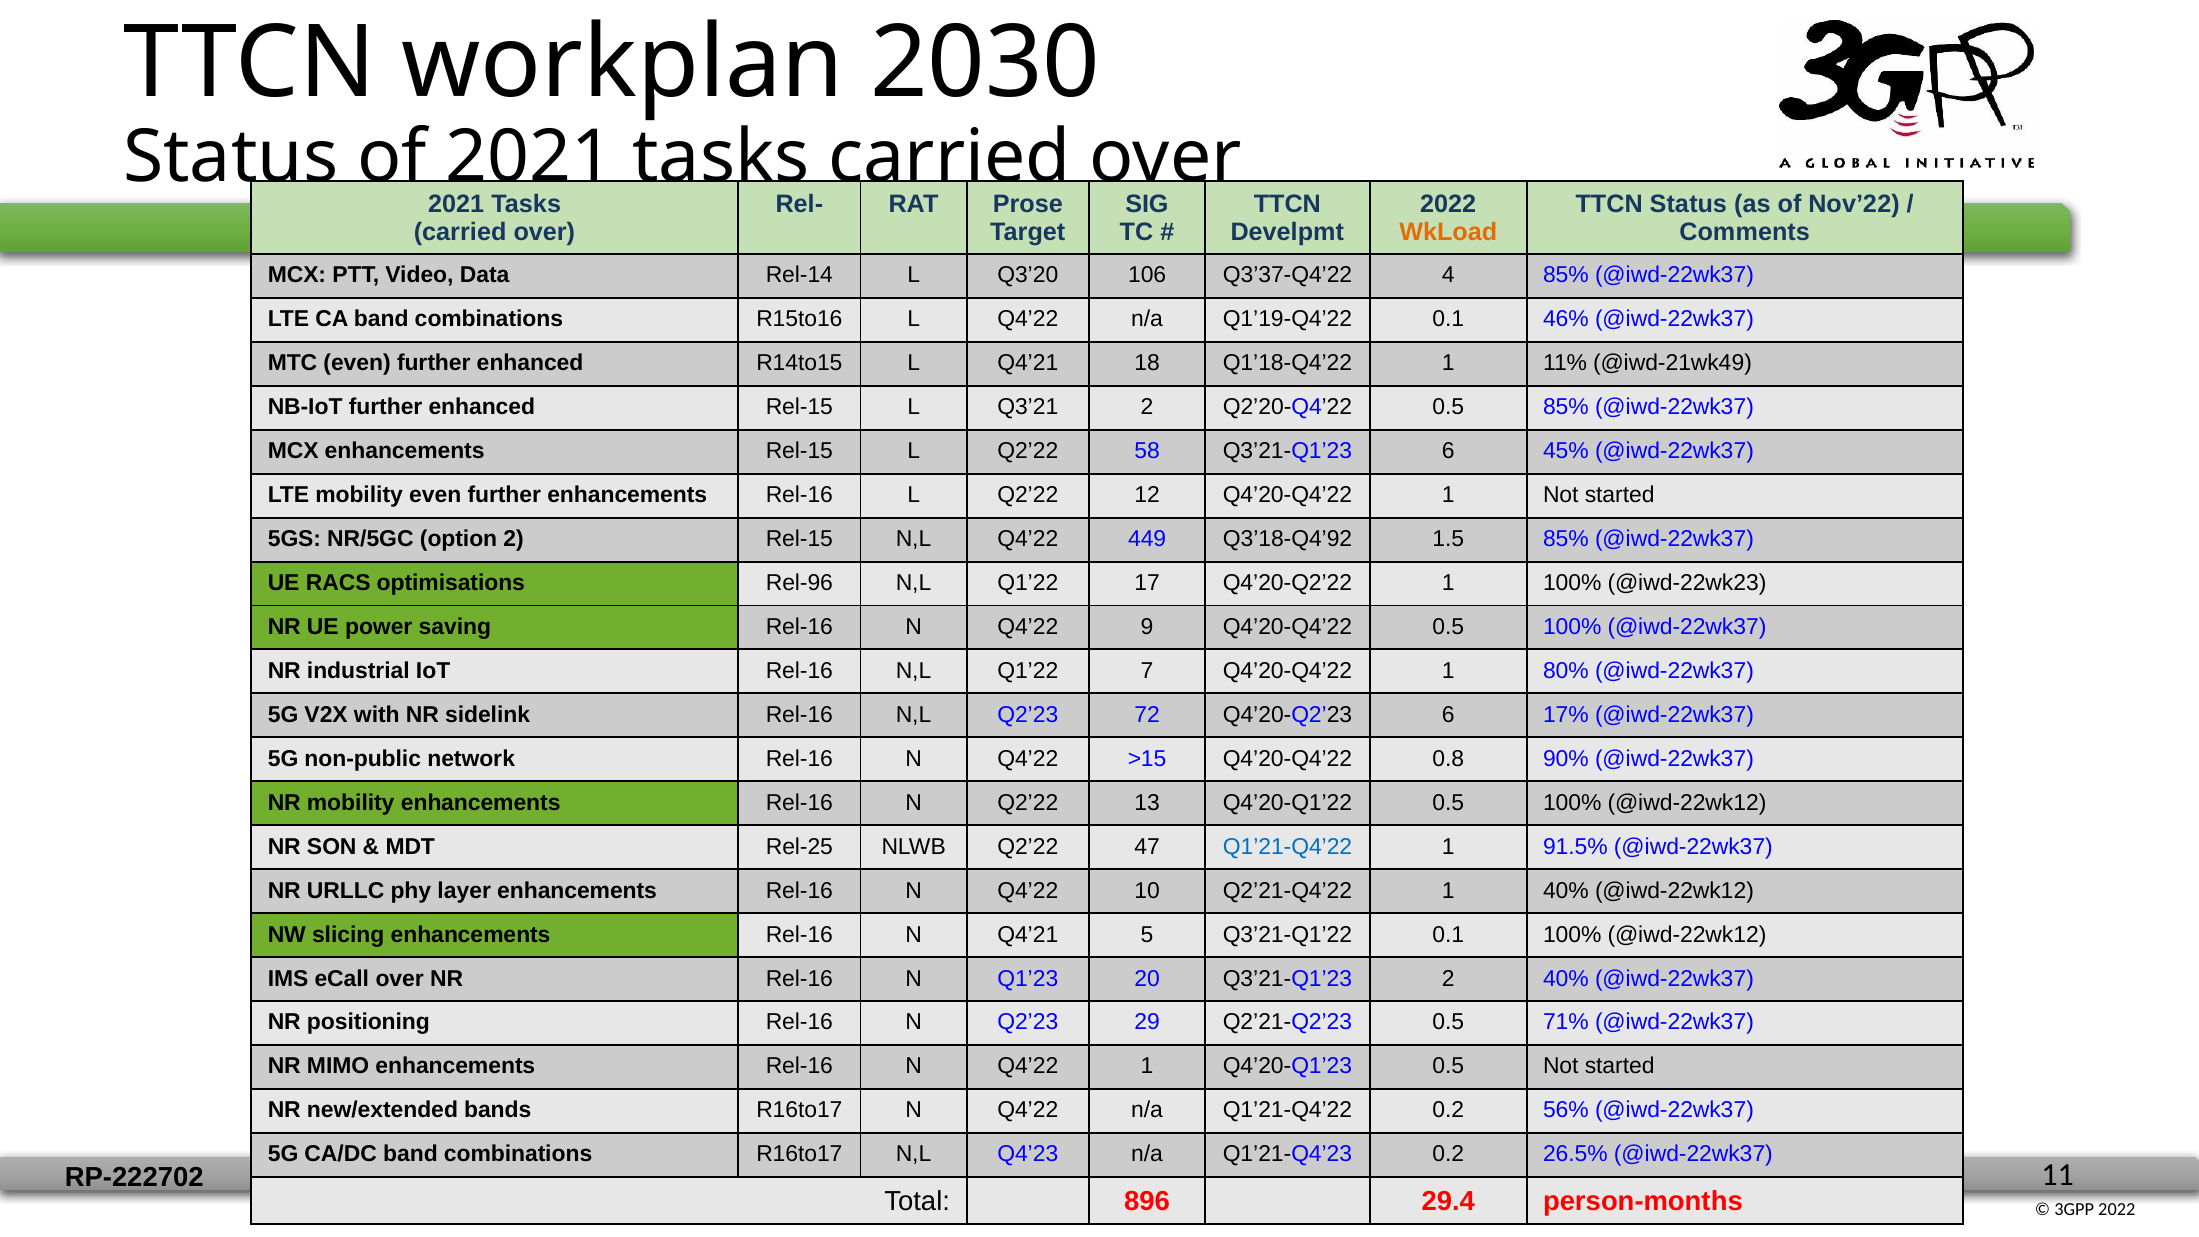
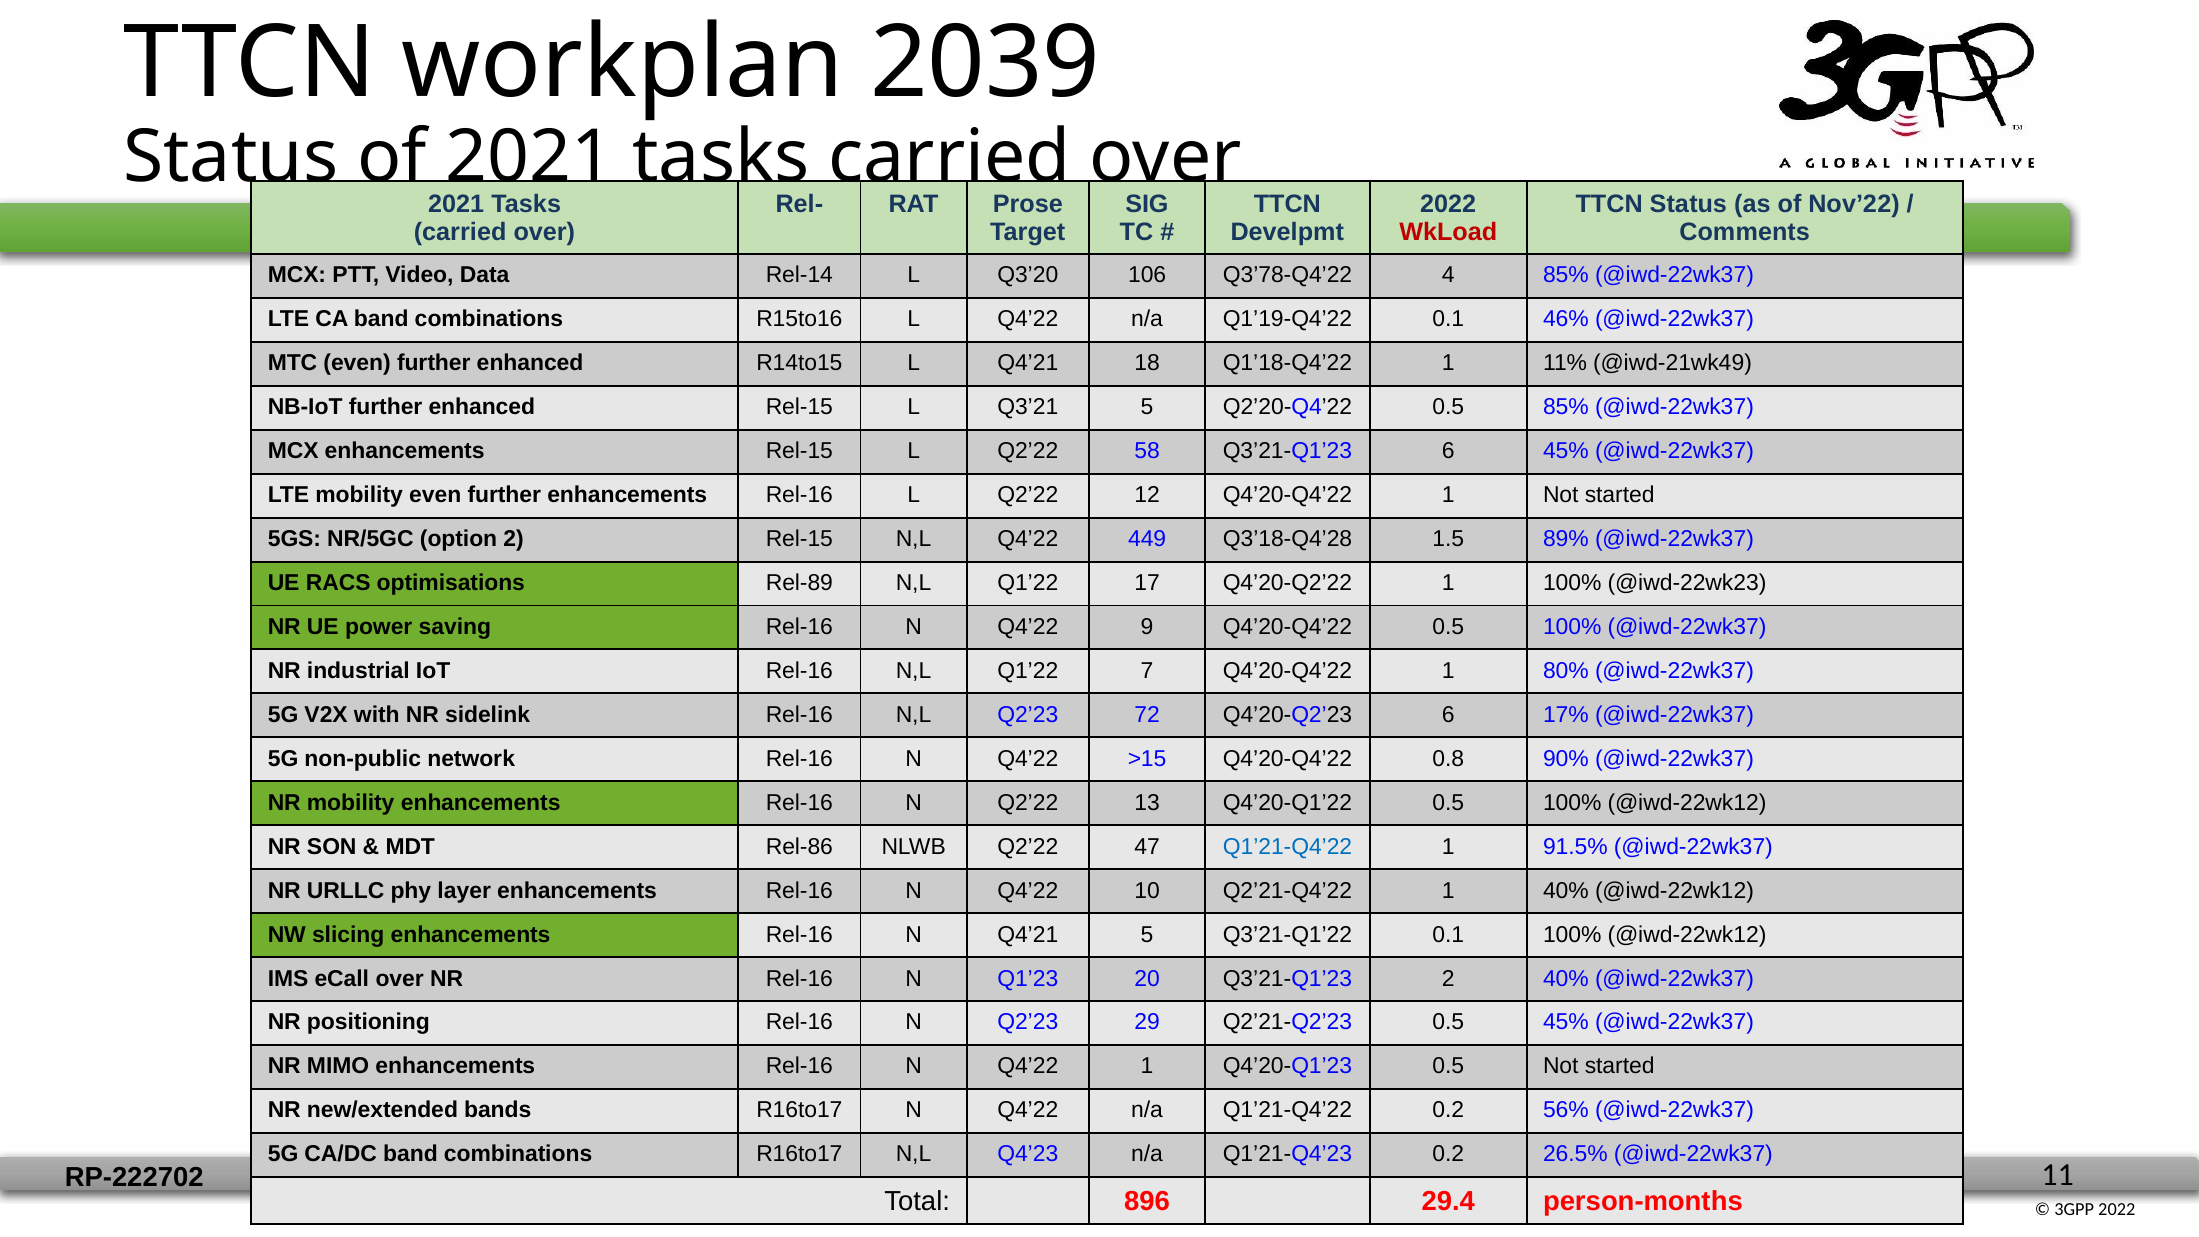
2030: 2030 -> 2039
WkLoad colour: orange -> red
Q3’37-Q4’22: Q3’37-Q4’22 -> Q3’78-Q4’22
Q3’21 2: 2 -> 5
Q3’18-Q4’92: Q3’18-Q4’92 -> Q3’18-Q4’28
1.5 85%: 85% -> 89%
Rel-96: Rel-96 -> Rel-89
Rel-25: Rel-25 -> Rel-86
0.5 71%: 71% -> 45%
